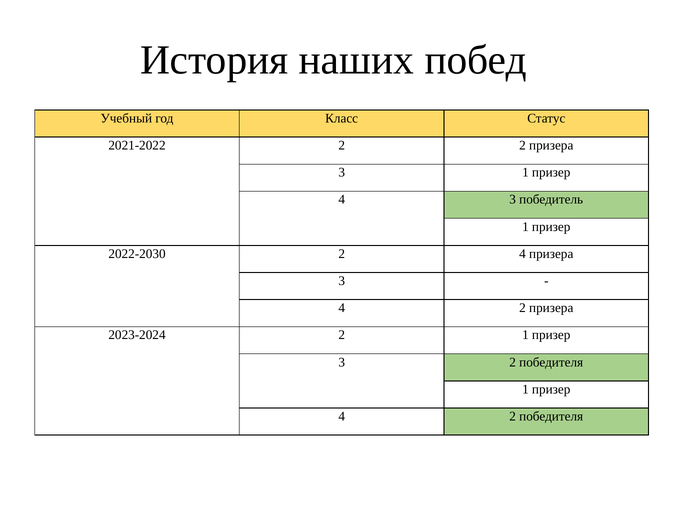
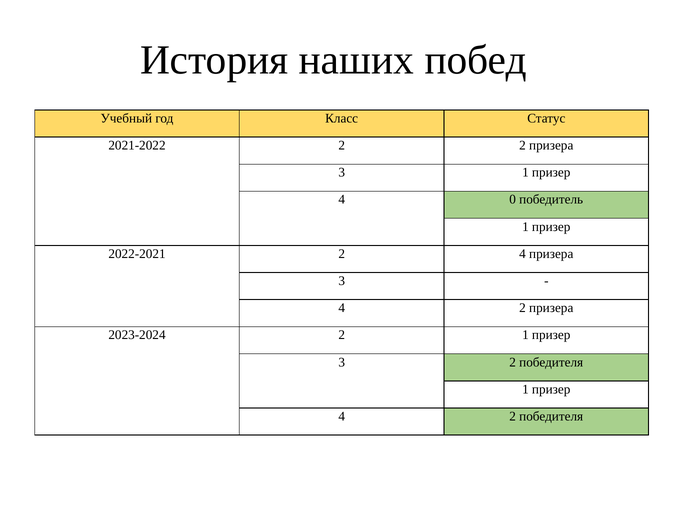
4 3: 3 -> 0
2022-2030: 2022-2030 -> 2022-2021
